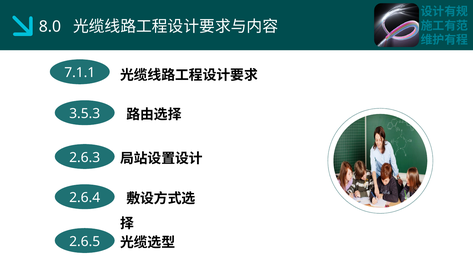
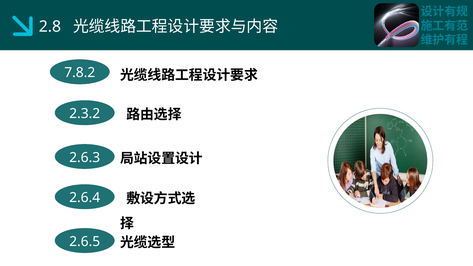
8.0: 8.0 -> 2.8
7.1.1: 7.1.1 -> 7.8.2
3.5.3: 3.5.3 -> 2.3.2
